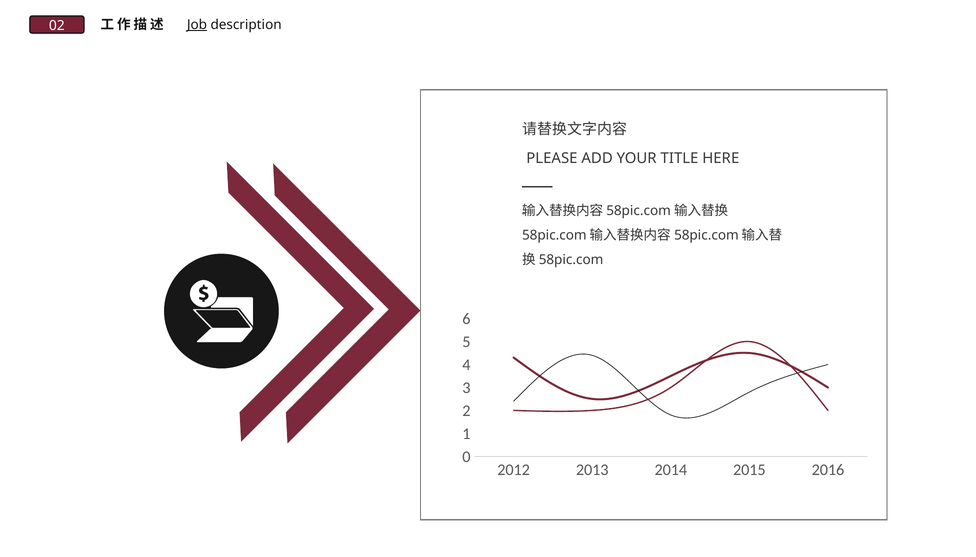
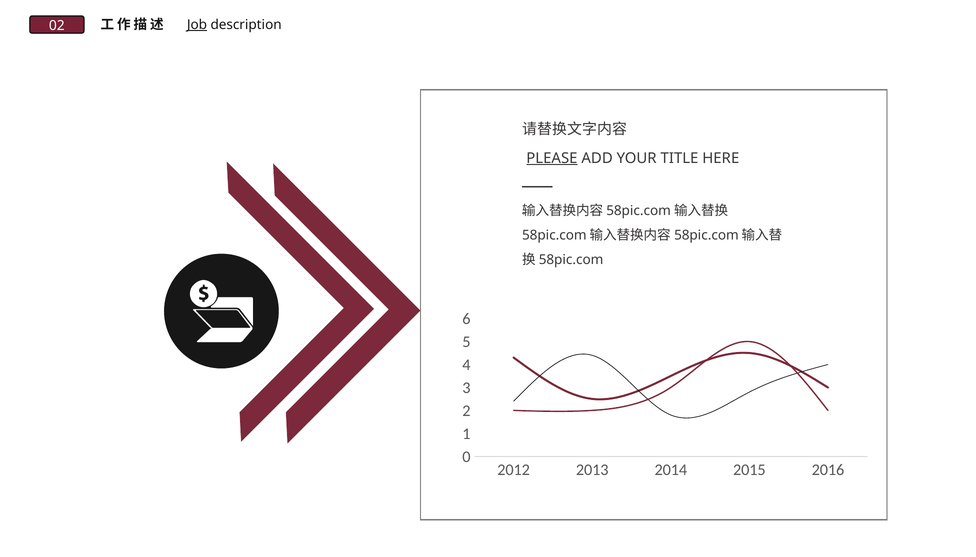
PLEASE underline: none -> present
